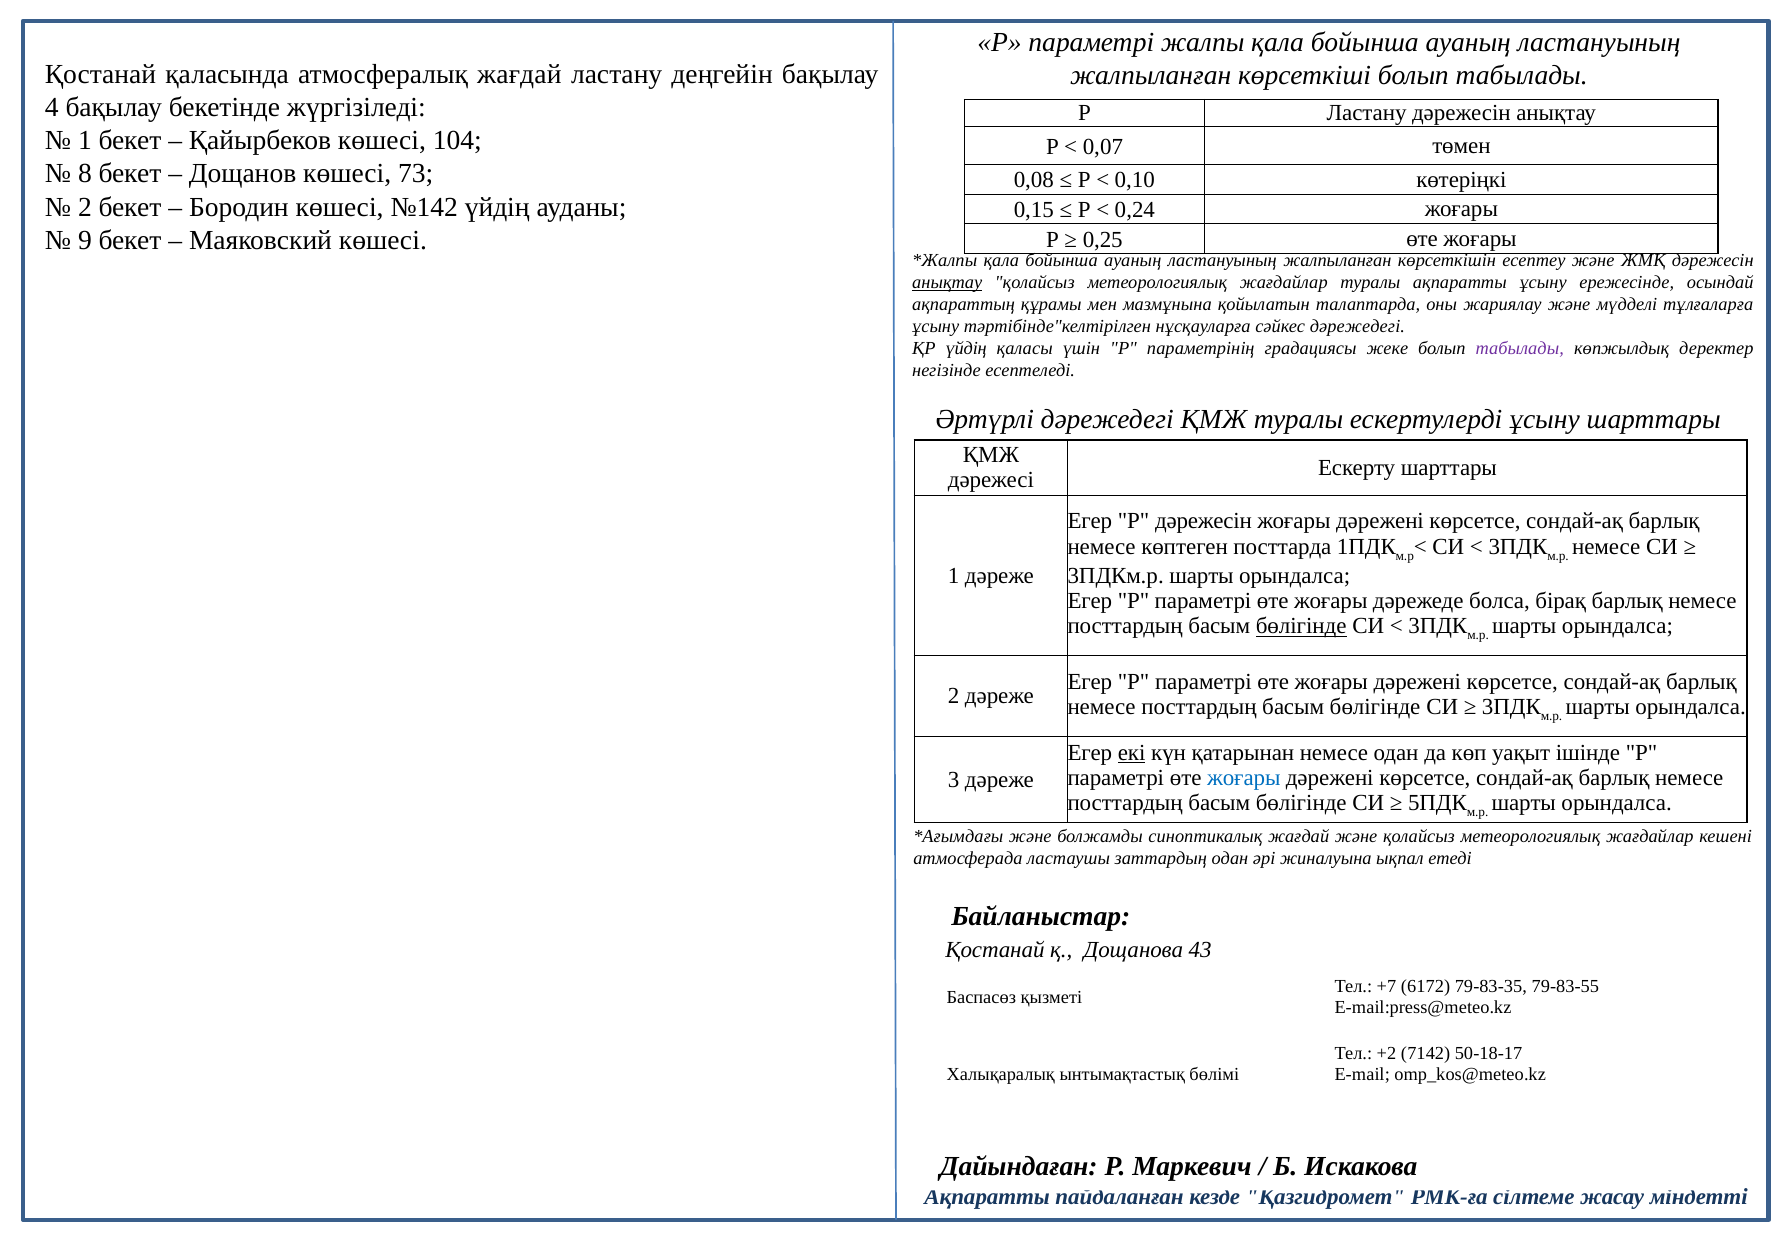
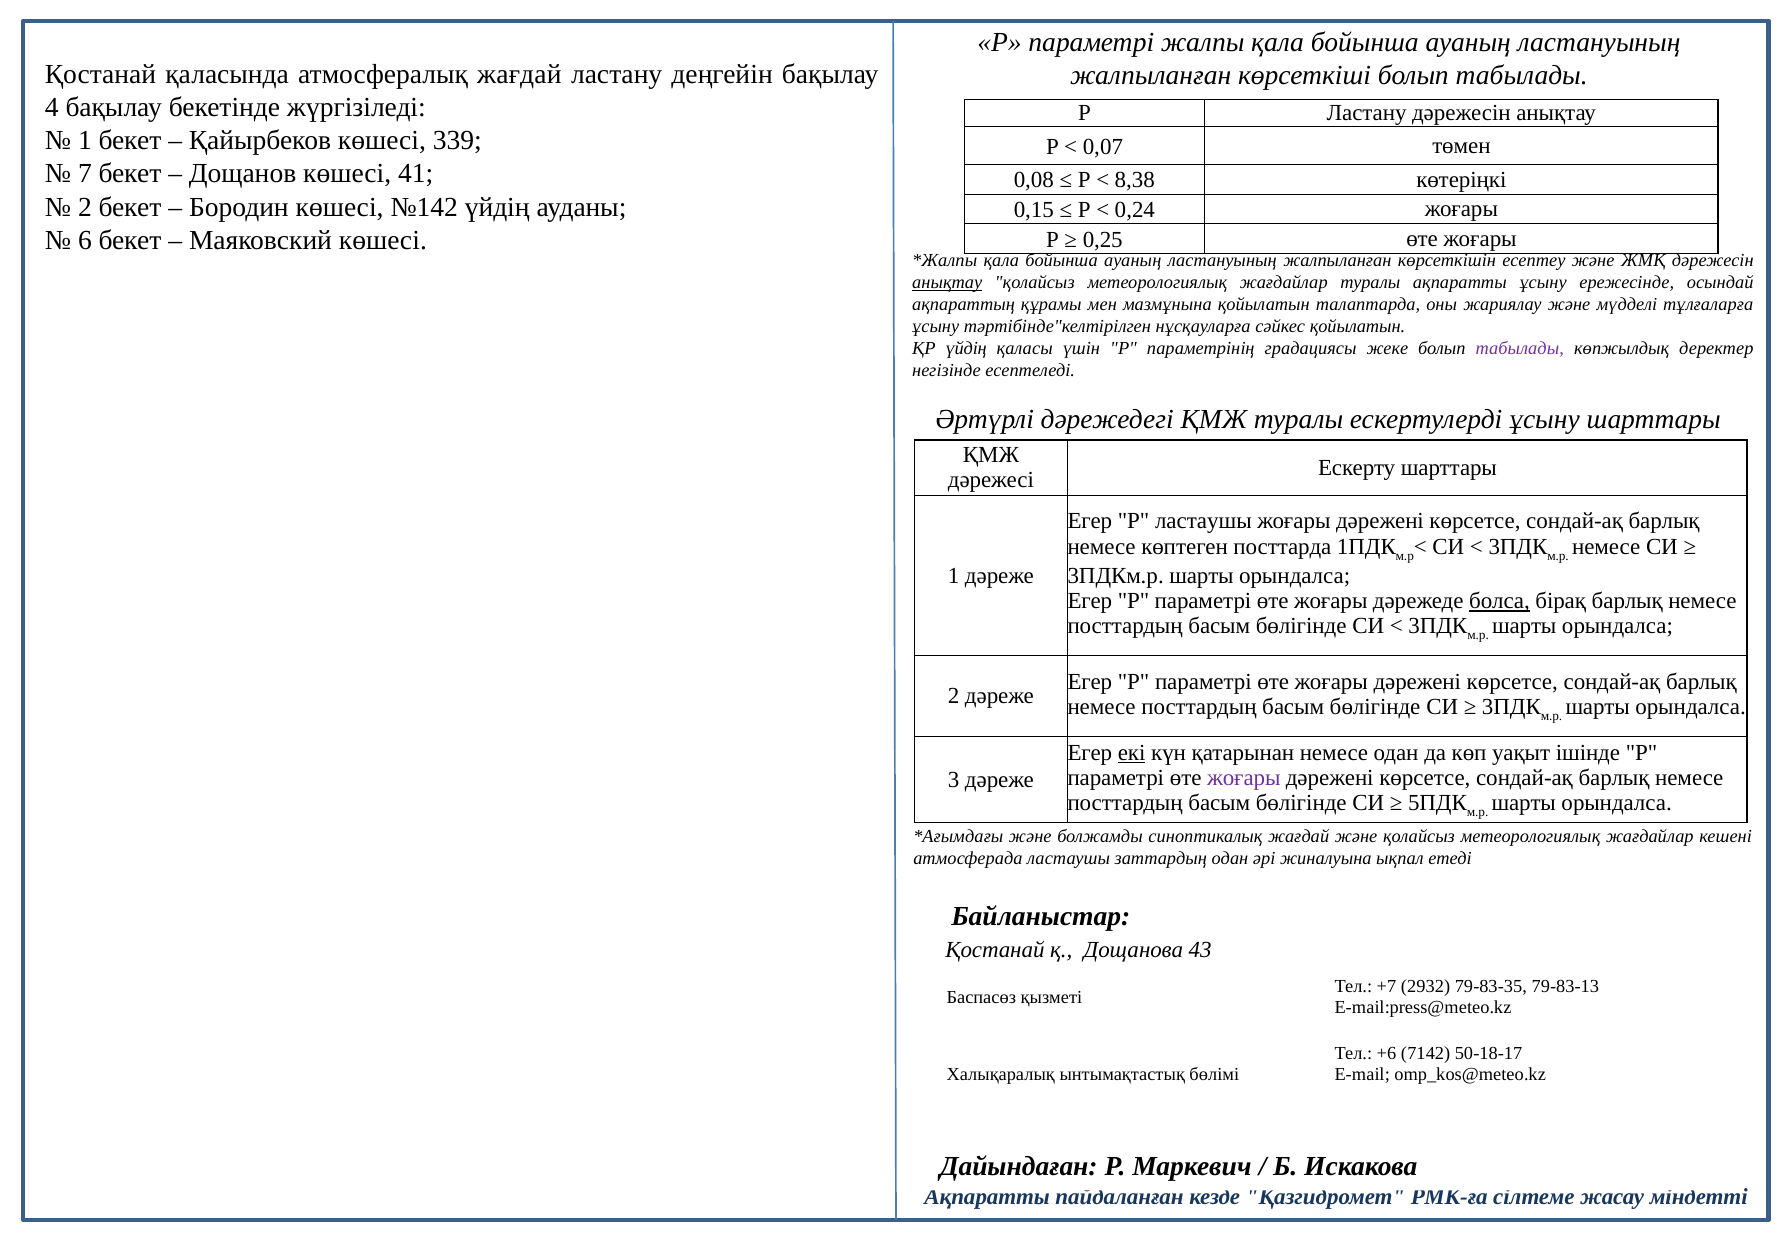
104: 104 -> 339
8: 8 -> 7
73: 73 -> 41
0,10: 0,10 -> 8,38
9: 9 -> 6
сәйкес дәрежедегі: дәрежедегі -> қойылатын
Р дәрежесін: дәрежесін -> ластаушы
болса underline: none -> present
бөлігінде at (1301, 626) underline: present -> none
жоғары at (1244, 778) colour: blue -> purple
6172: 6172 -> 2932
79-83-55: 79-83-55 -> 79-83-13
+2: +2 -> +6
